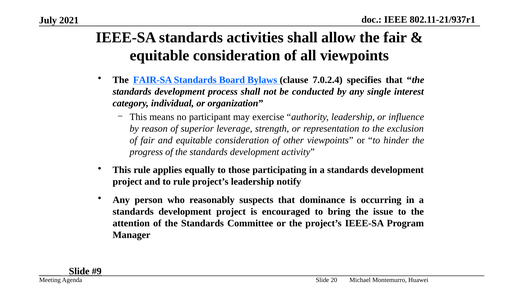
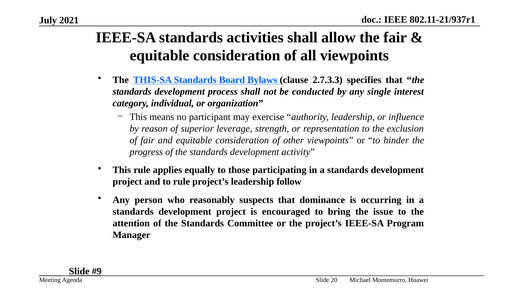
FAIR-SA: FAIR-SA -> THIS-SA
7.0.2.4: 7.0.2.4 -> 2.7.3.3
notify: notify -> follow
